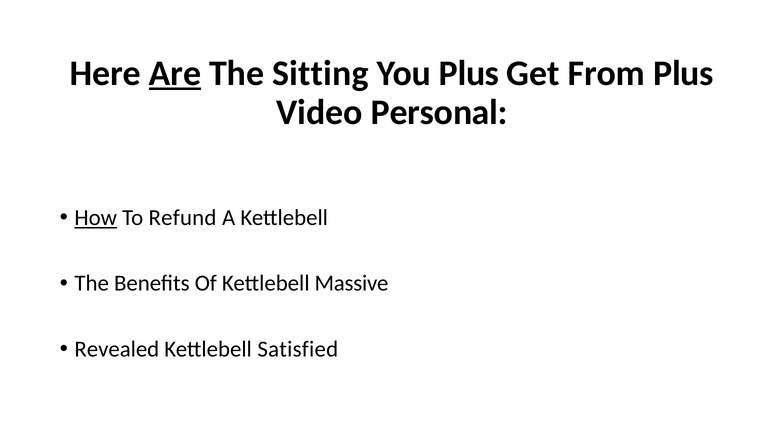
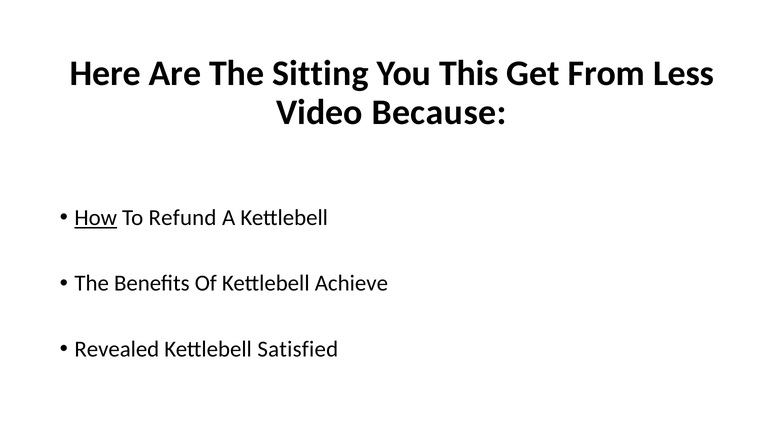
Are underline: present -> none
You Plus: Plus -> This
From Plus: Plus -> Less
Personal: Personal -> Because
Massive: Massive -> Achieve
